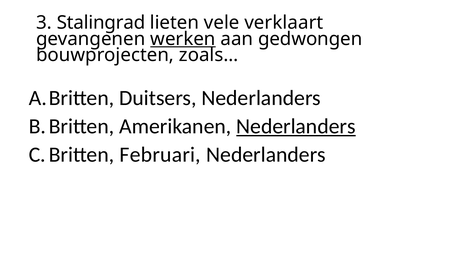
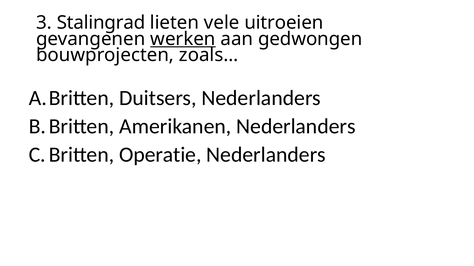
verklaart: verklaart -> uitroeien
Nederlanders at (296, 127) underline: present -> none
Februari: Februari -> Operatie
